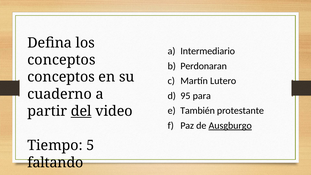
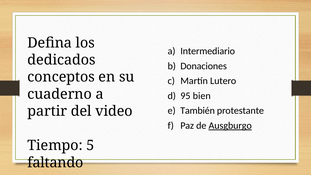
conceptos at (61, 60): conceptos -> dedicados
Perdonaran: Perdonaran -> Donaciones
para: para -> bien
del underline: present -> none
